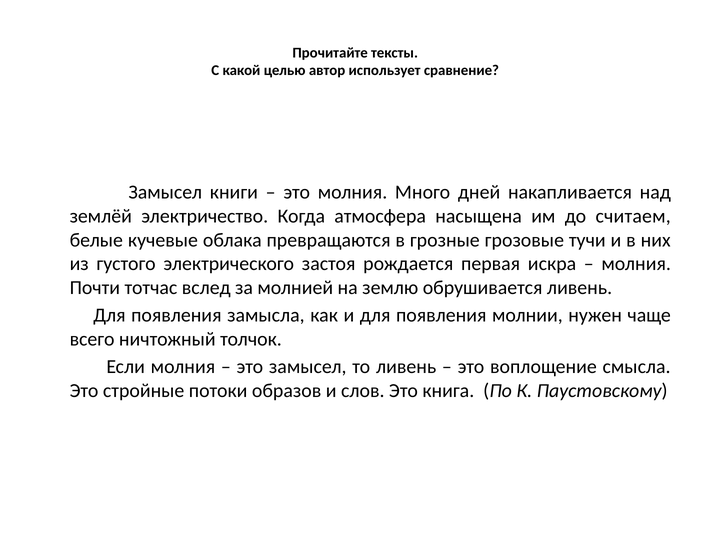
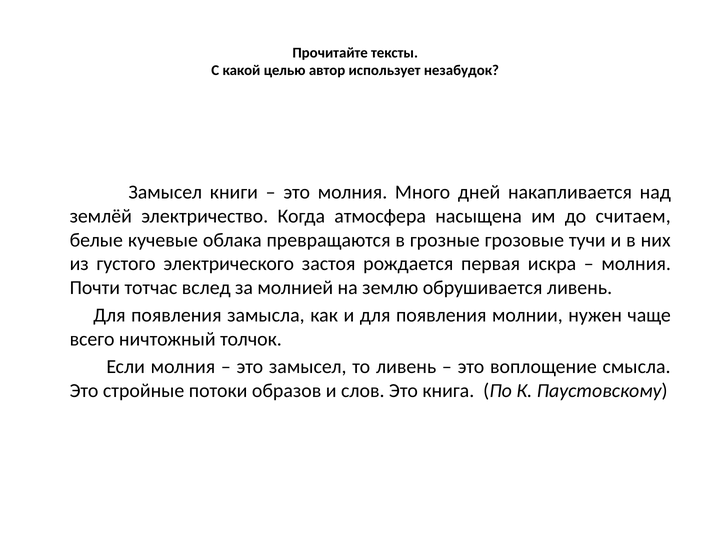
сравнение: сравнение -> незабудок
